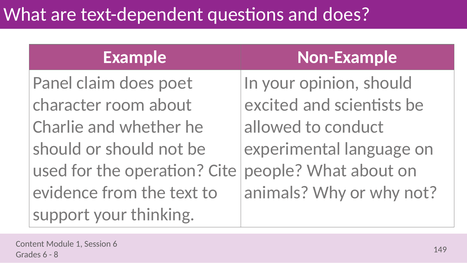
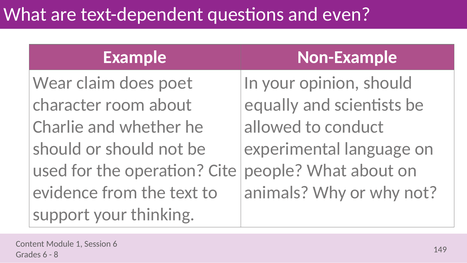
and does: does -> even
Panel: Panel -> Wear
excited: excited -> equally
